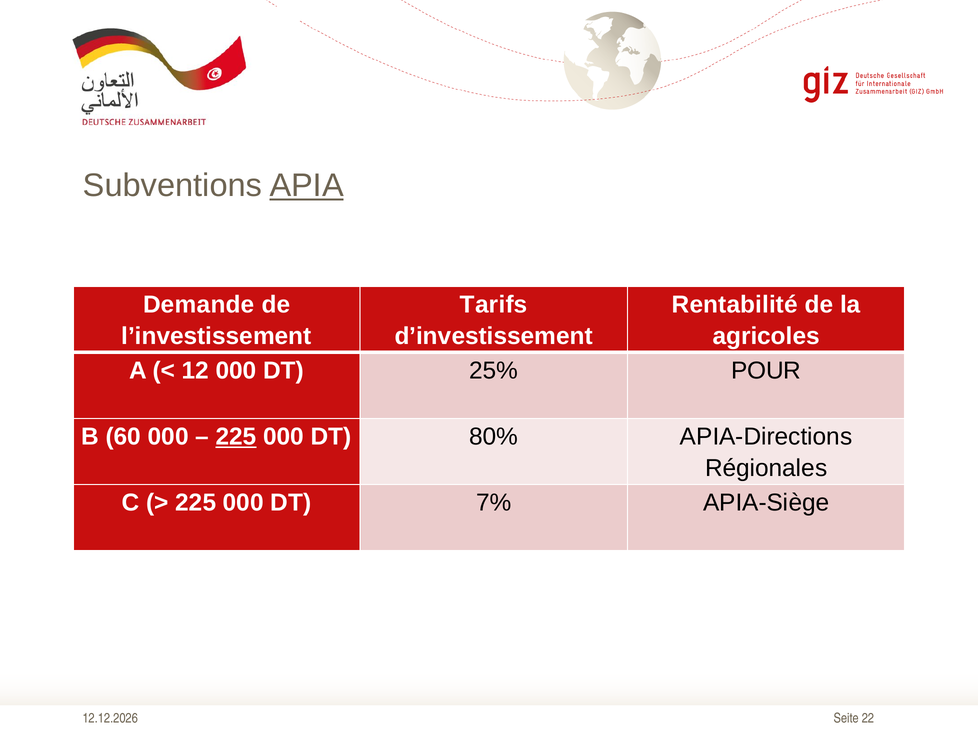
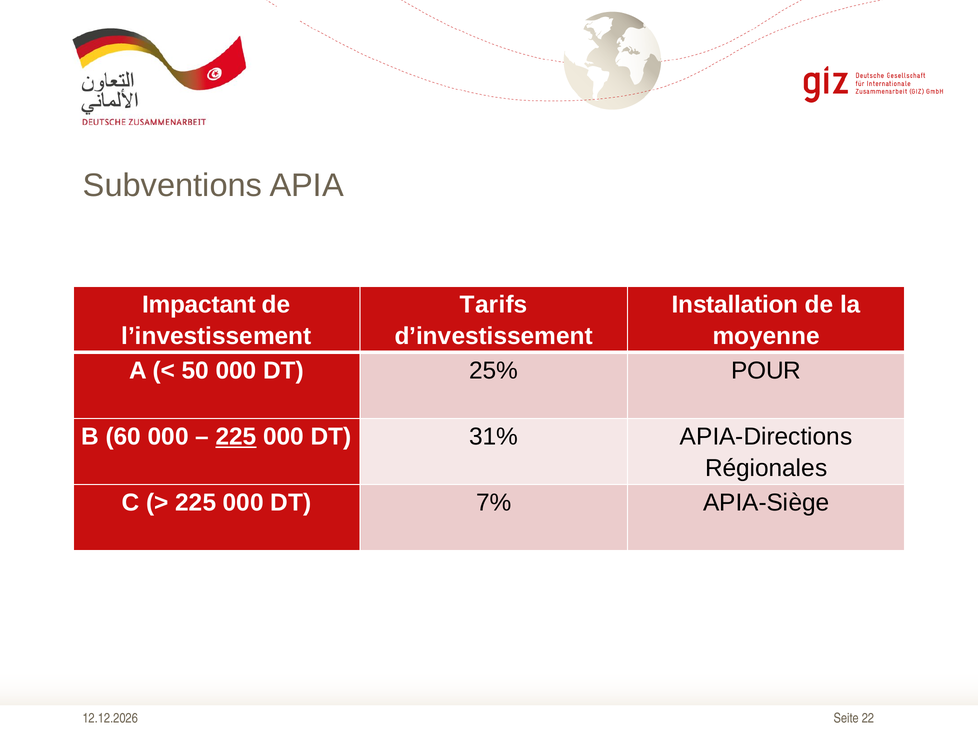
APIA underline: present -> none
Demande: Demande -> Impactant
Rentabilité: Rentabilité -> Installation
agricoles: agricoles -> moyenne
12: 12 -> 50
80%: 80% -> 31%
